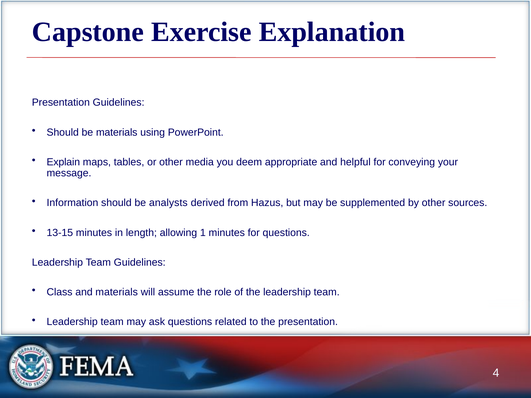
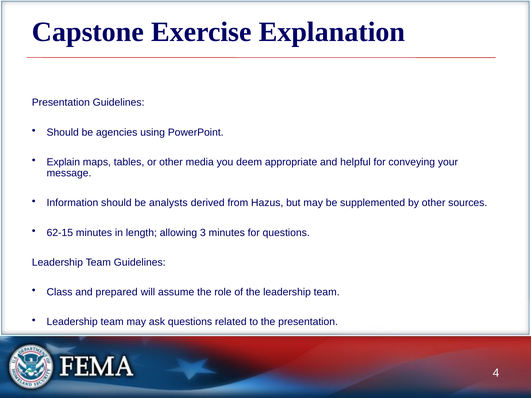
be materials: materials -> agencies
13-15: 13-15 -> 62-15
1: 1 -> 3
and materials: materials -> prepared
